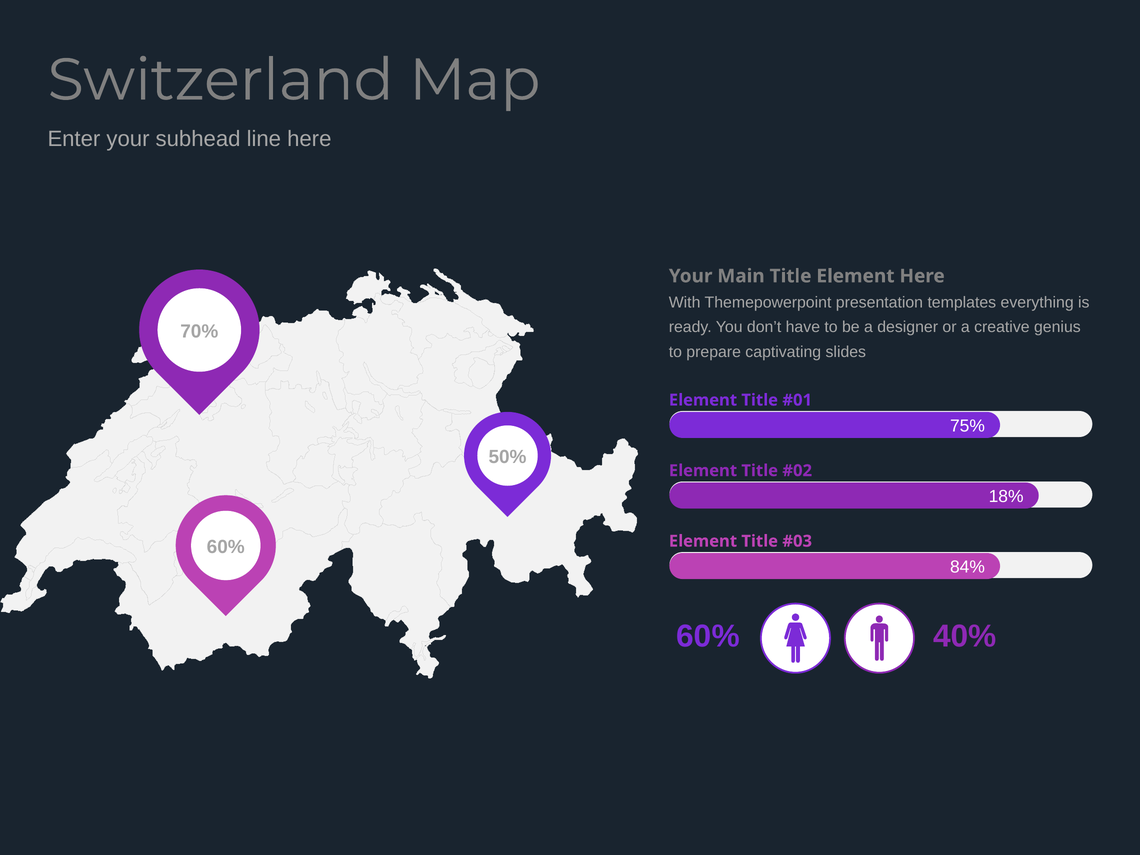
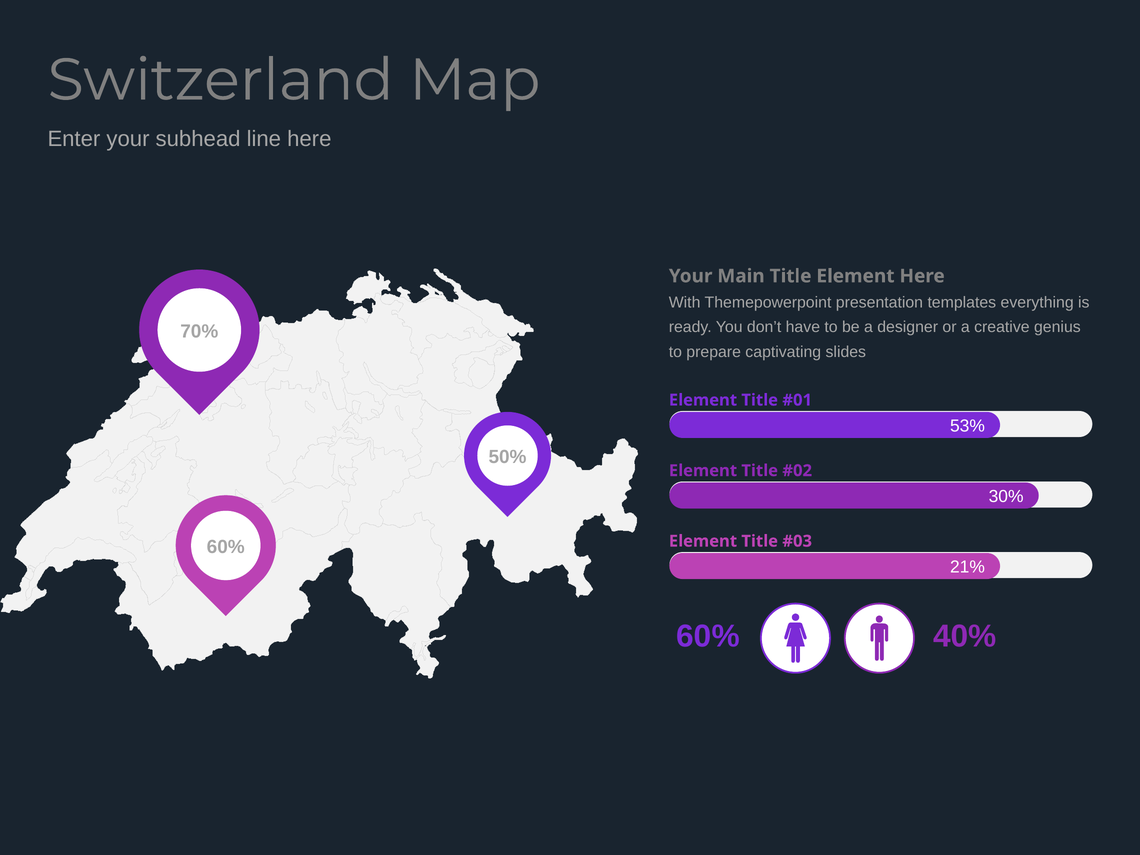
75%: 75% -> 53%
18%: 18% -> 30%
84%: 84% -> 21%
